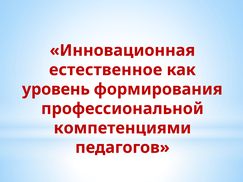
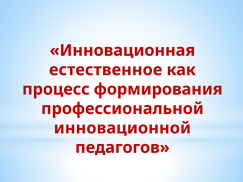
уровень: уровень -> процесс
компетенциями: компетенциями -> инновационной
